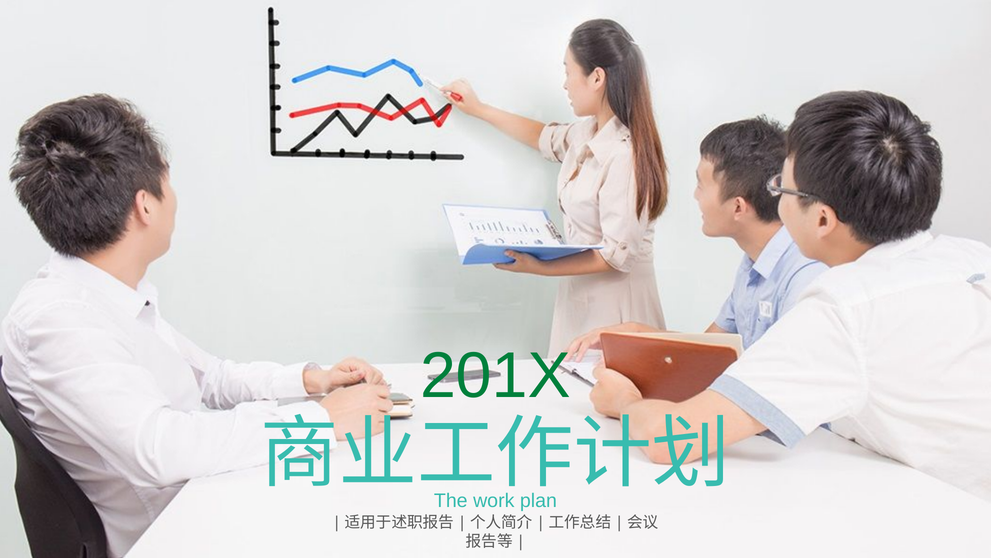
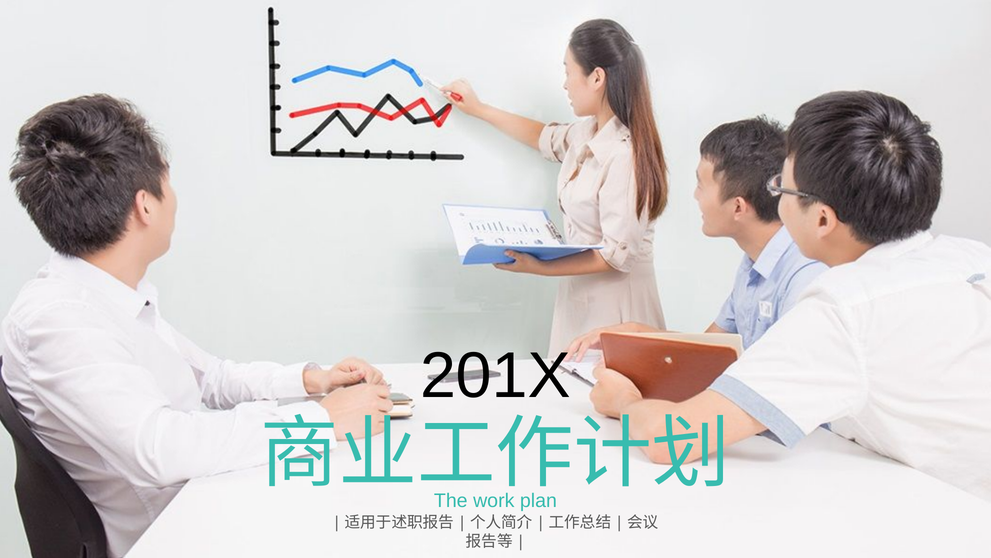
201X colour: green -> black
